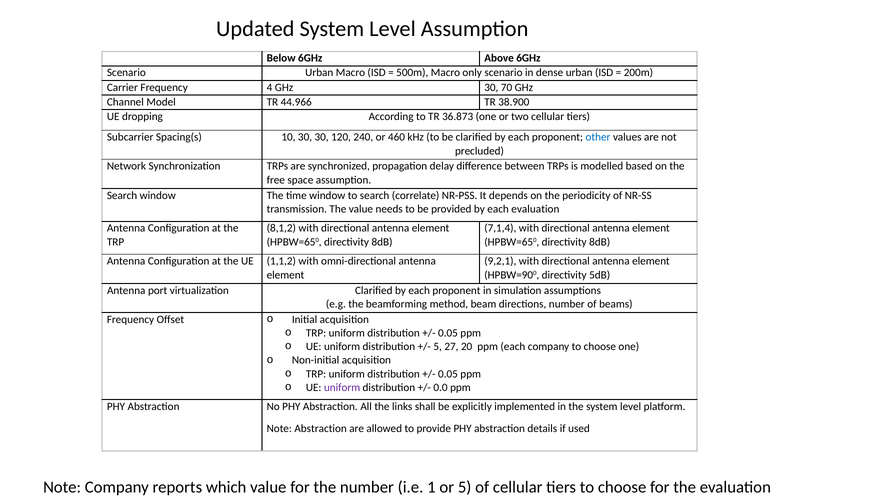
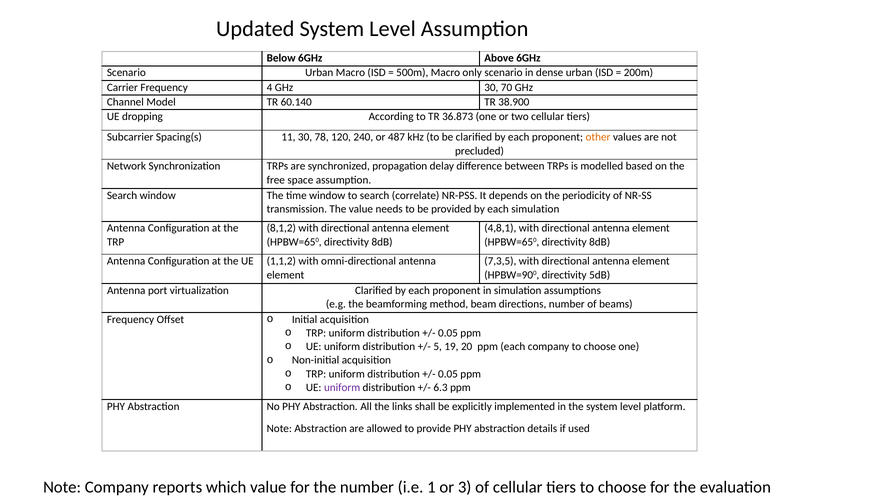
44.966: 44.966 -> 60.140
10: 10 -> 11
30 30: 30 -> 78
460: 460 -> 487
other colour: blue -> orange
each evaluation: evaluation -> simulation
7,1,4: 7,1,4 -> 4,8,1
9,2,1: 9,2,1 -> 7,3,5
27: 27 -> 19
0.0: 0.0 -> 6.3
or 5: 5 -> 3
